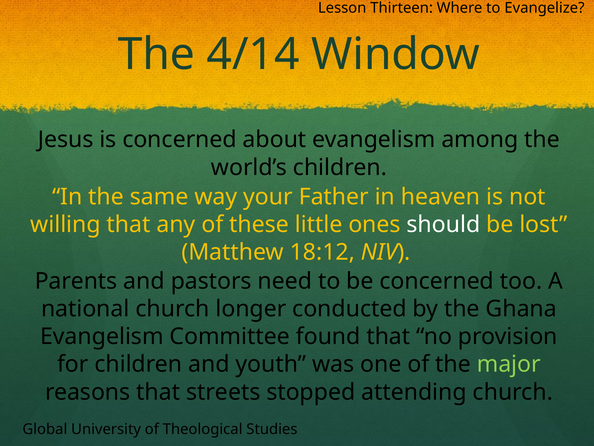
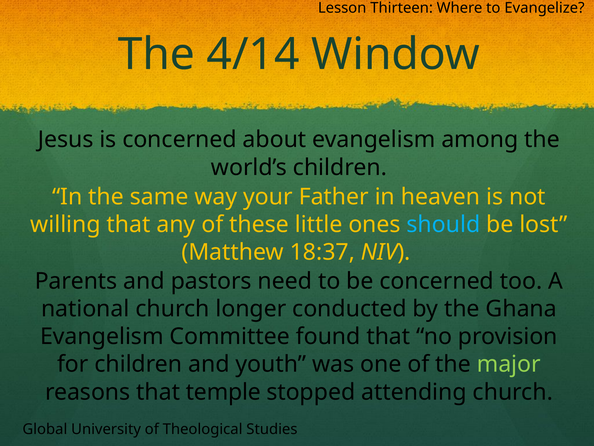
should colour: white -> light blue
18:12: 18:12 -> 18:37
streets: streets -> temple
